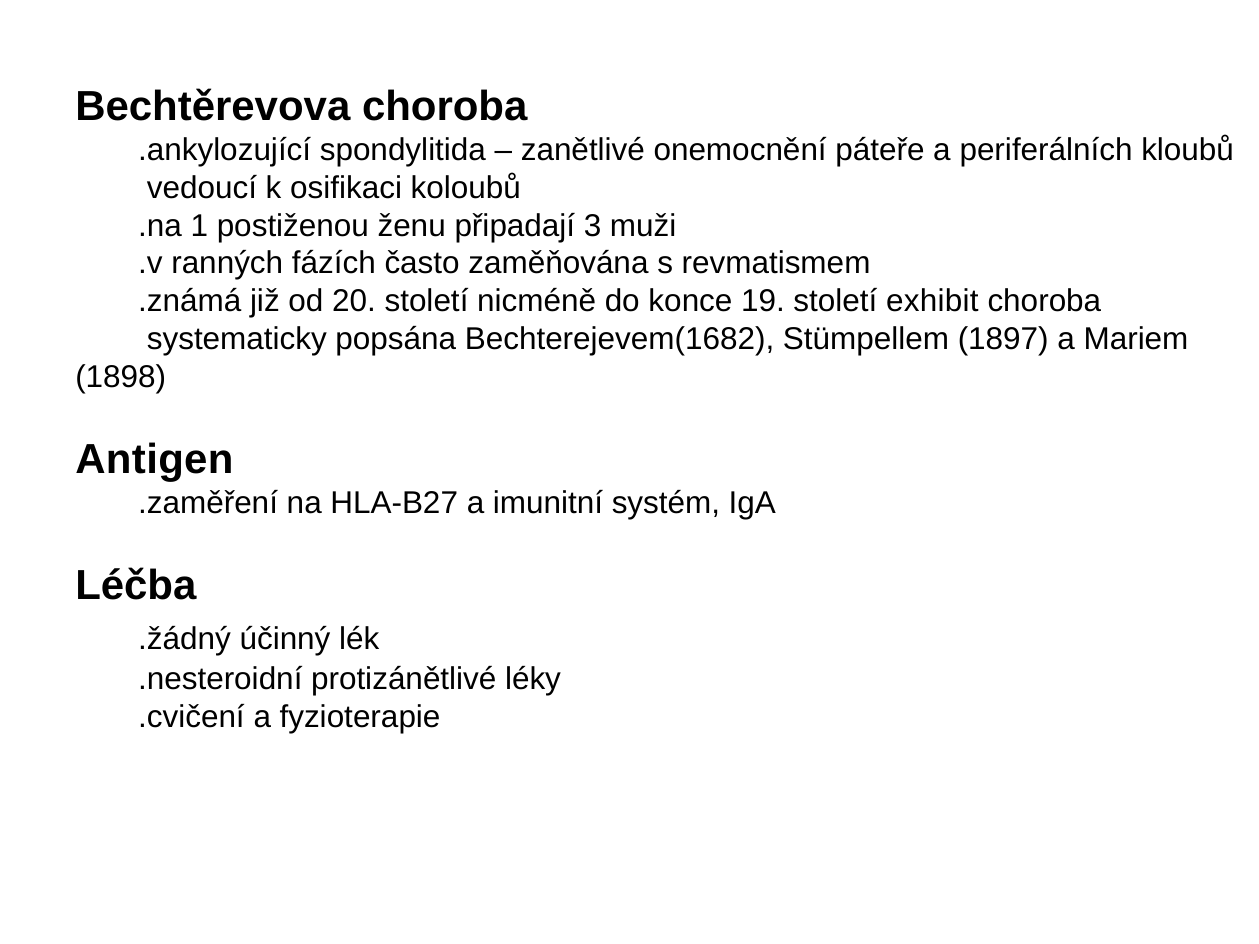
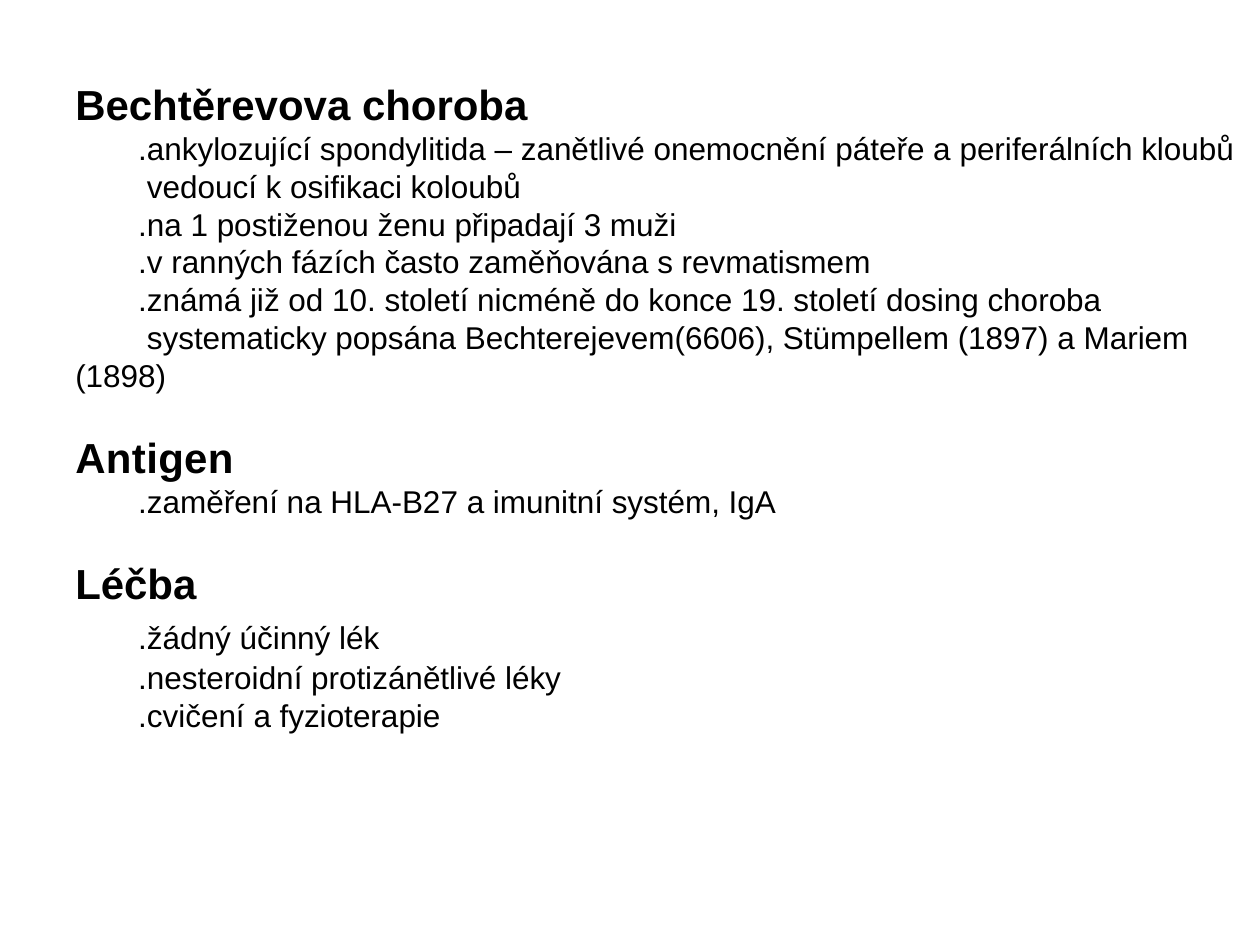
20: 20 -> 10
exhibit: exhibit -> dosing
Bechterejevem(1682: Bechterejevem(1682 -> Bechterejevem(6606
